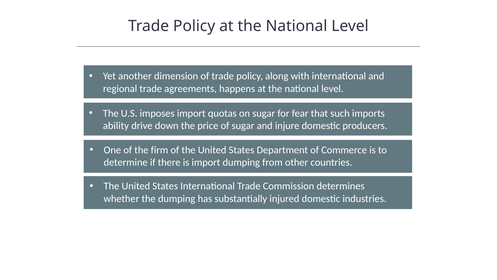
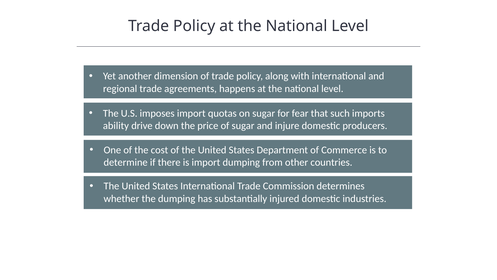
firm: firm -> cost
